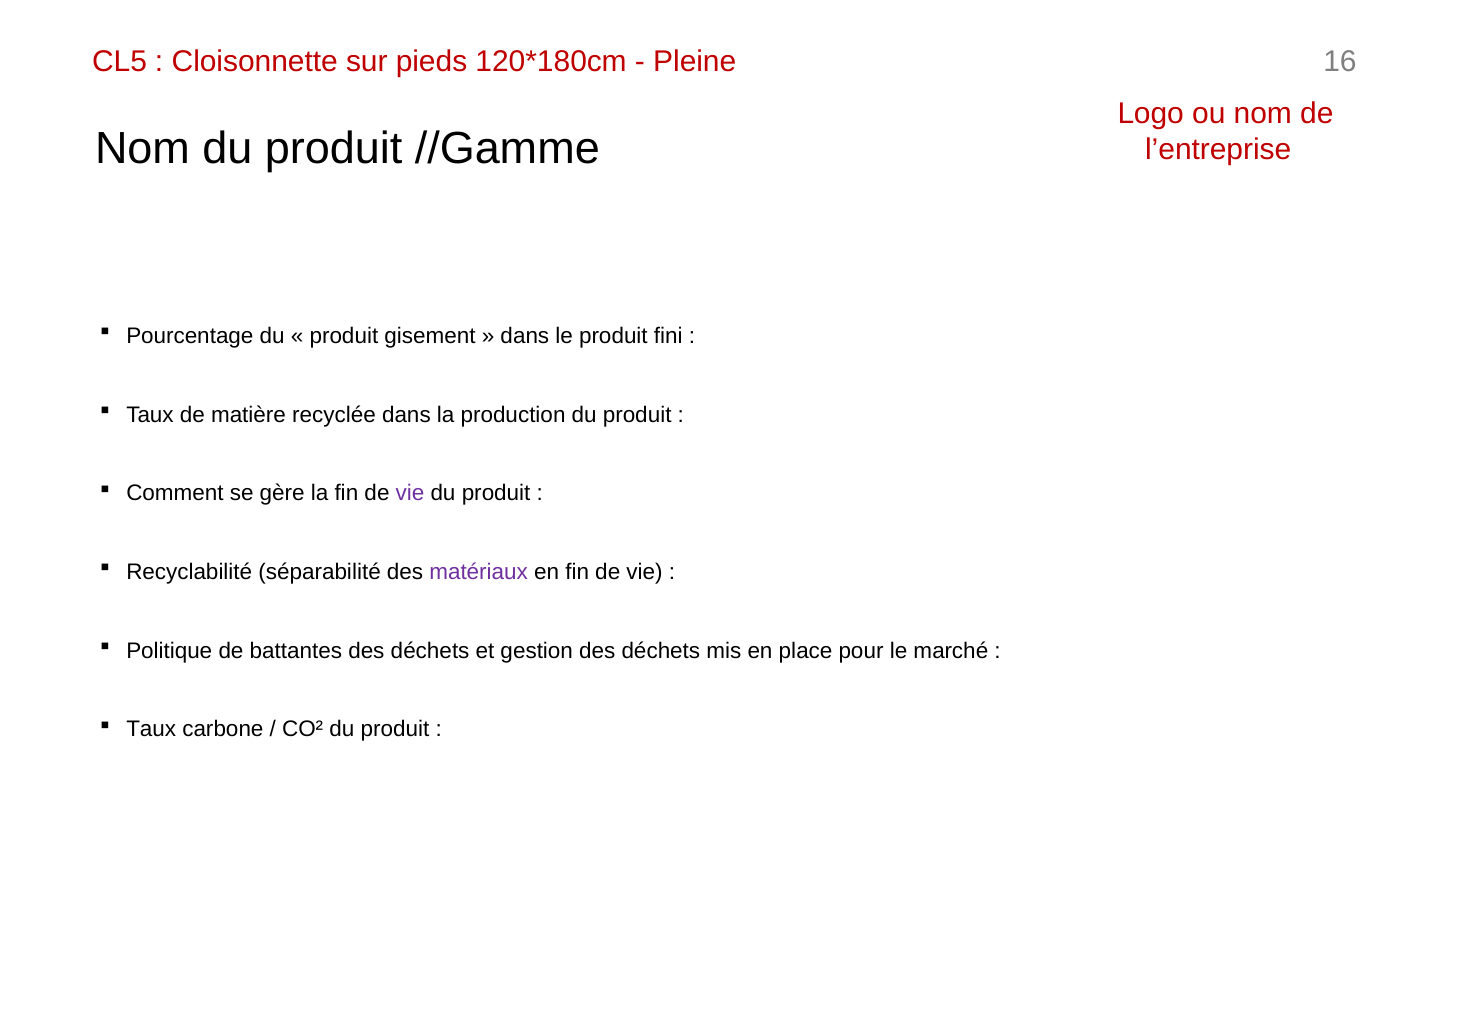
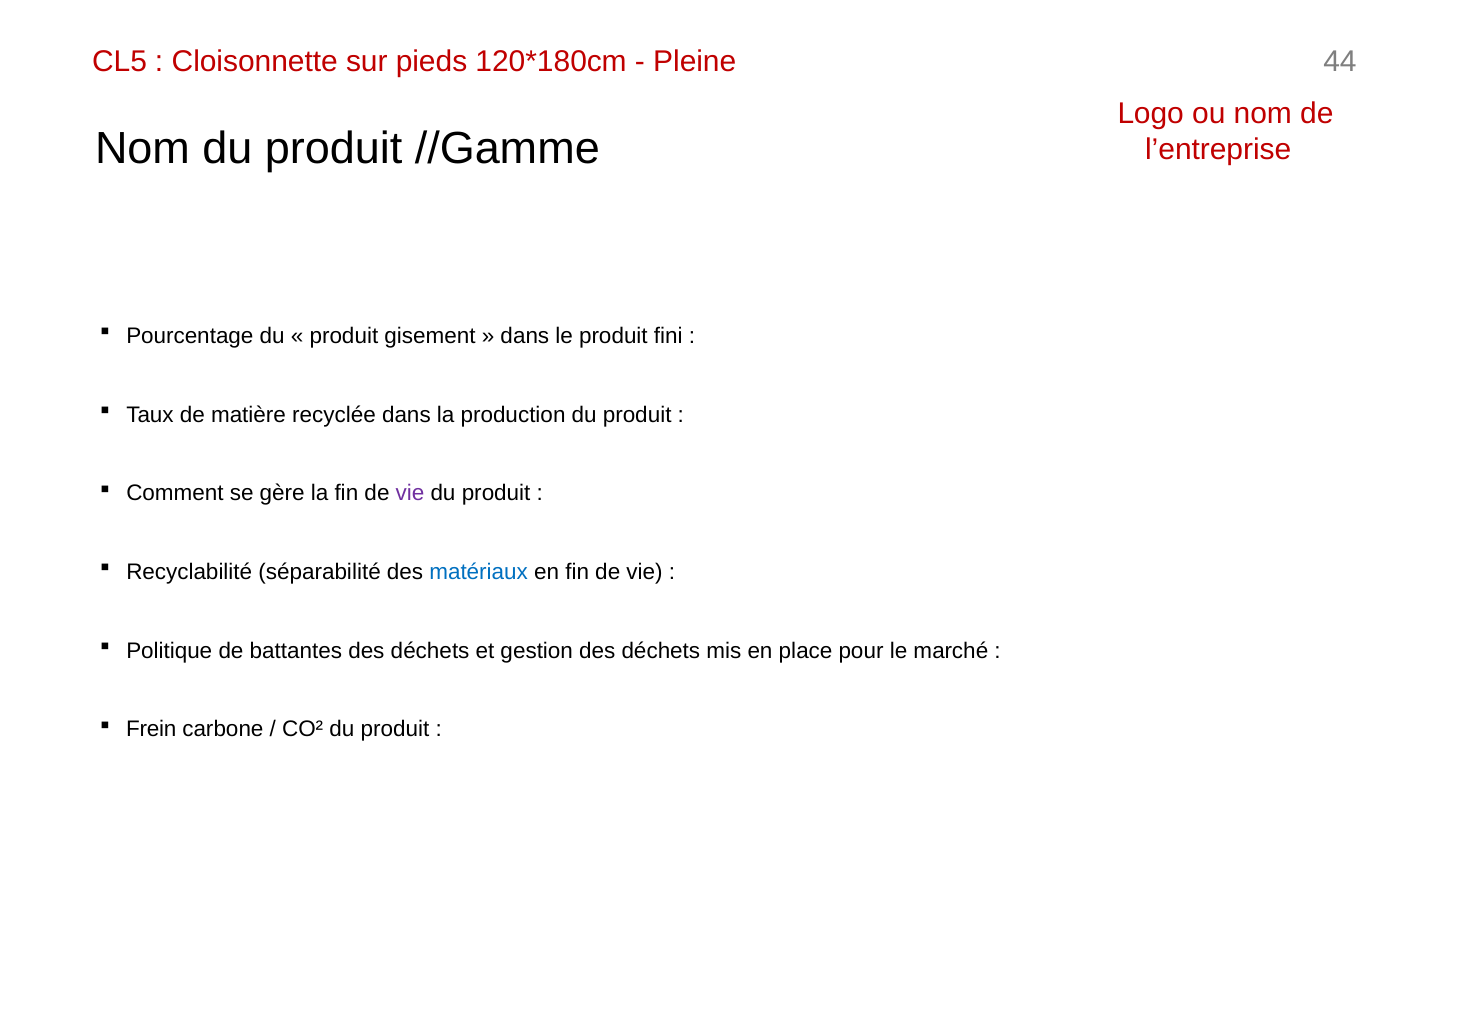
16: 16 -> 44
matériaux colour: purple -> blue
Taux at (151, 730): Taux -> Frein
